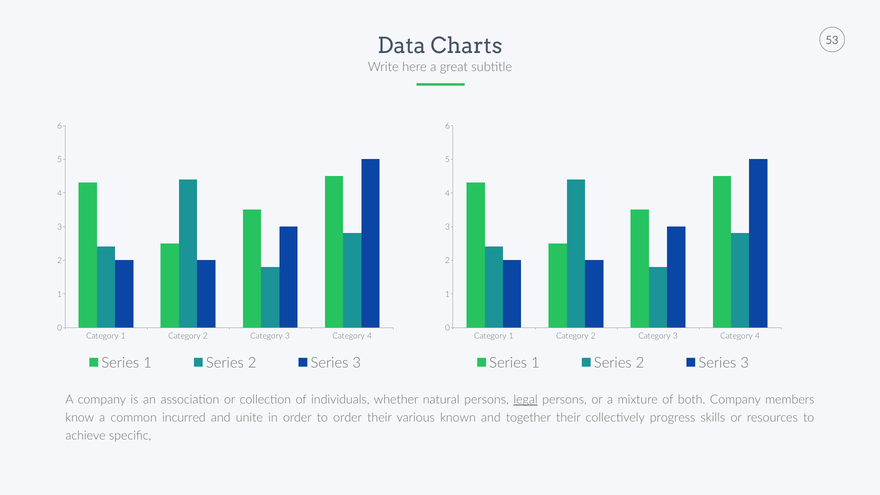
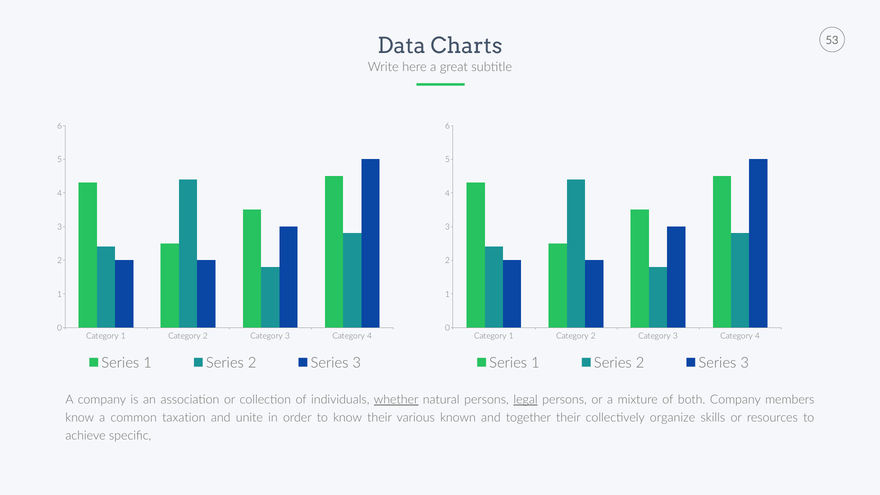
whether underline: none -> present
incurred: incurred -> taxation
to order: order -> know
progress: progress -> organize
